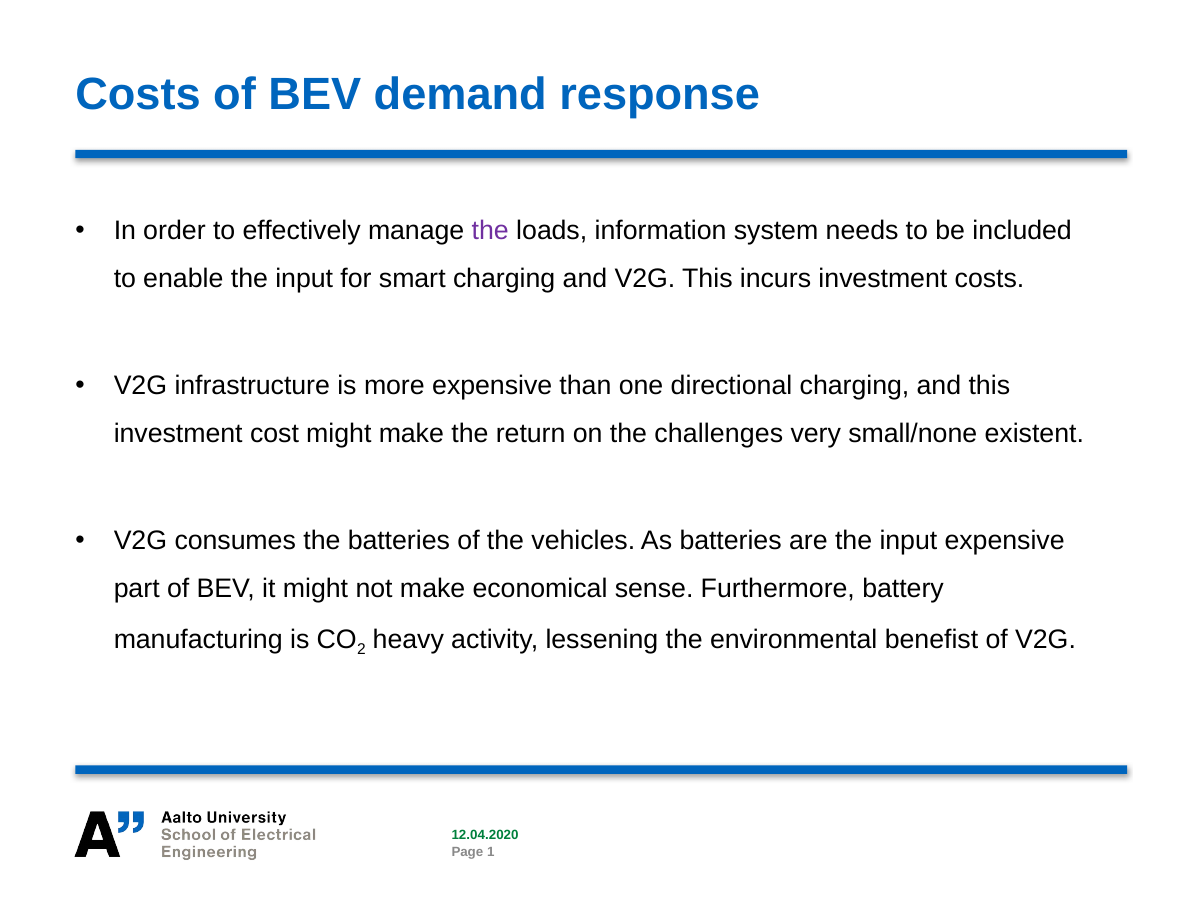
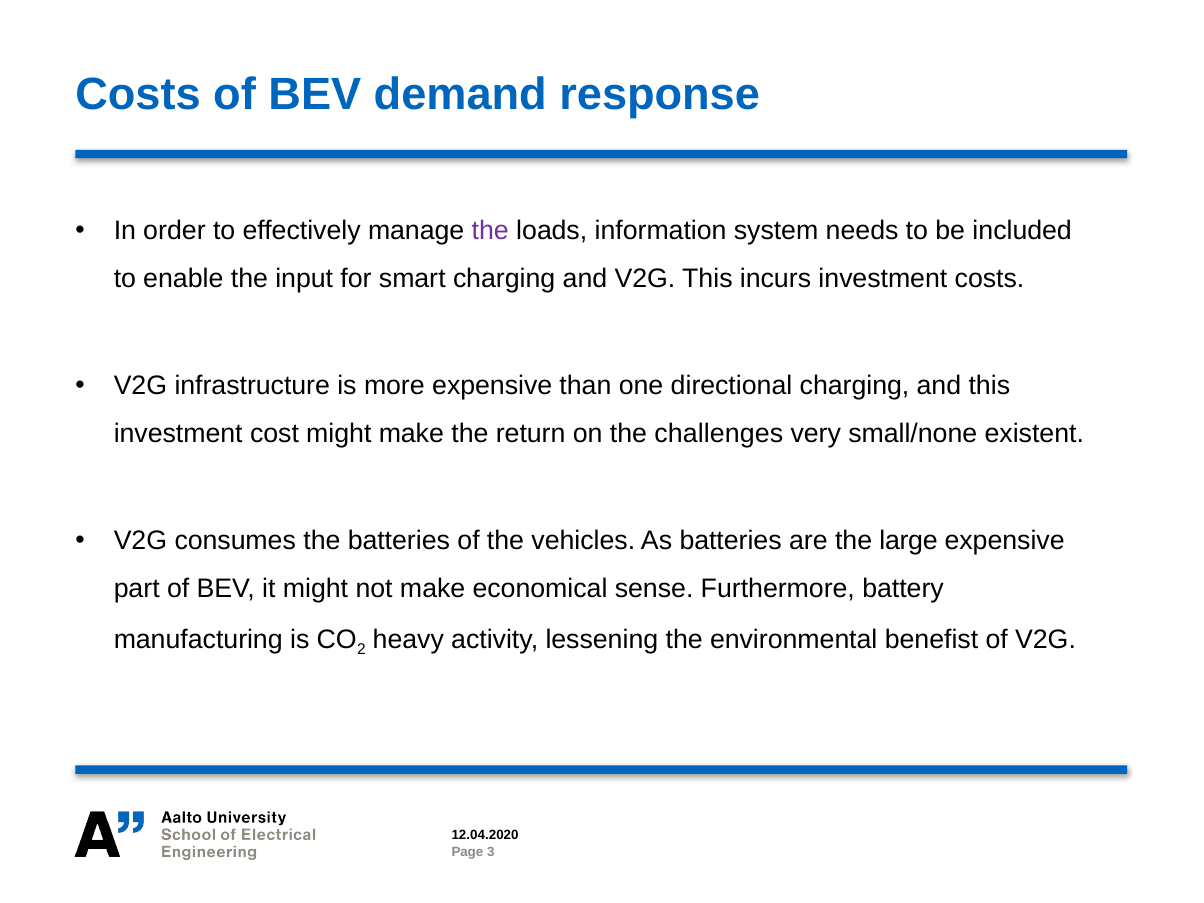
are the input: input -> large
12.04.2020 colour: green -> black
1: 1 -> 3
